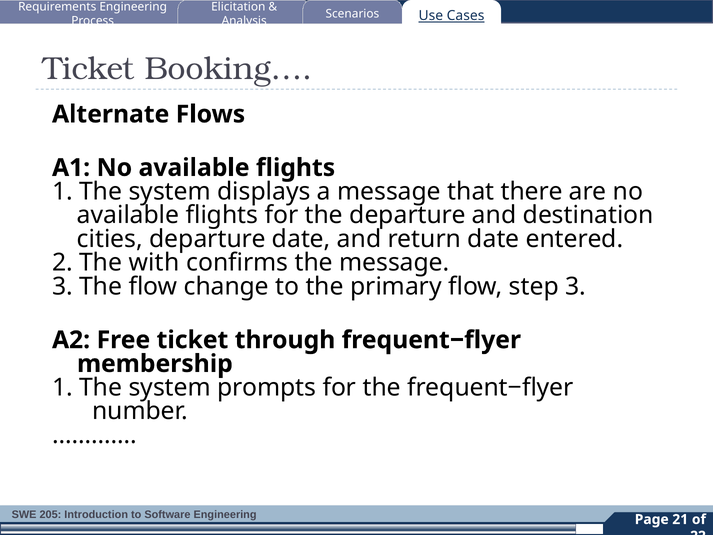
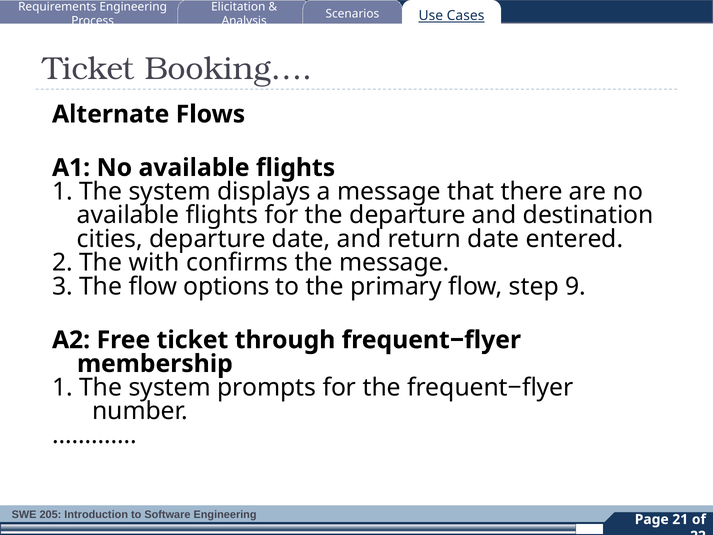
change: change -> options
step 3: 3 -> 9
